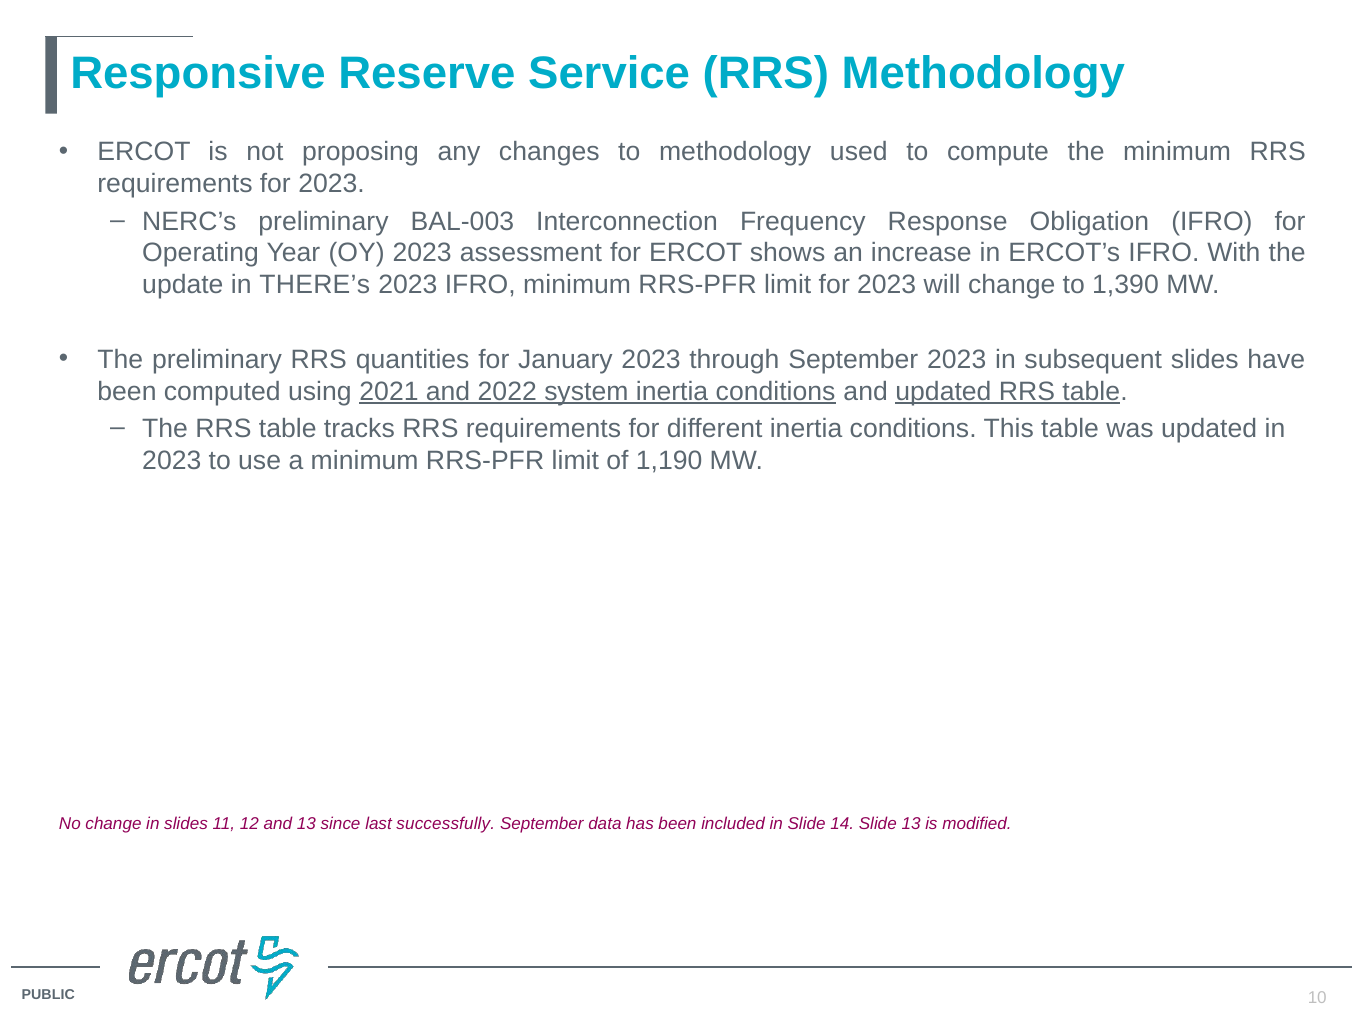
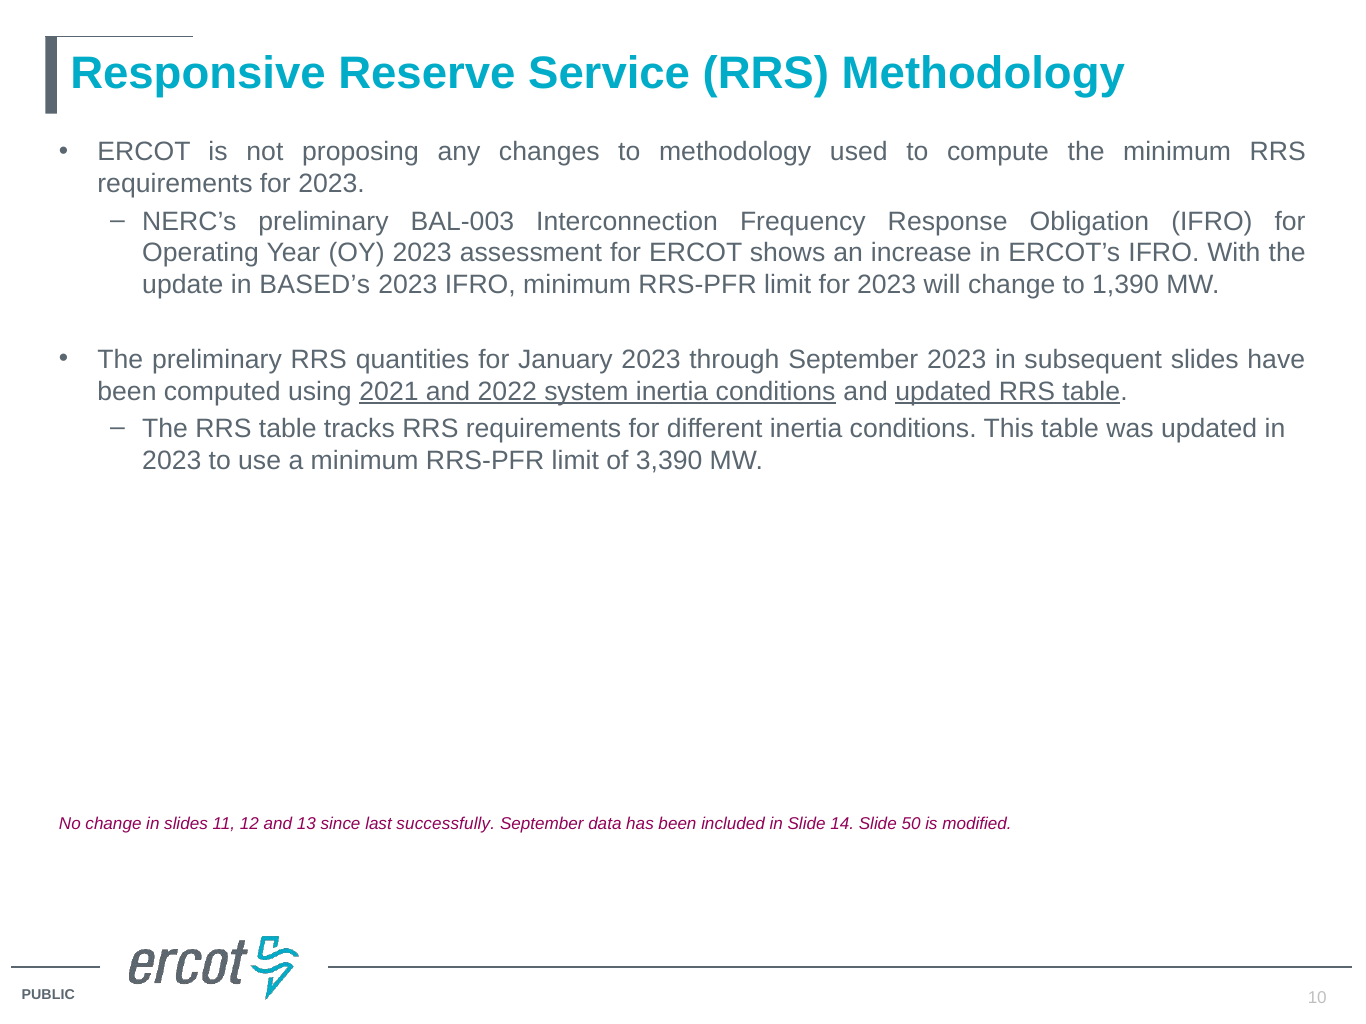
THERE’s: THERE’s -> BASED’s
1,190: 1,190 -> 3,390
Slide 13: 13 -> 50
